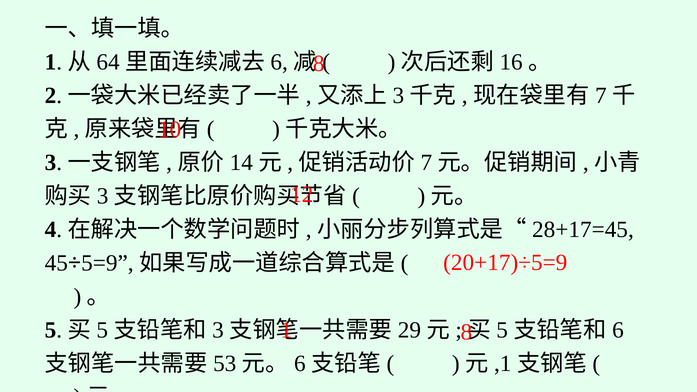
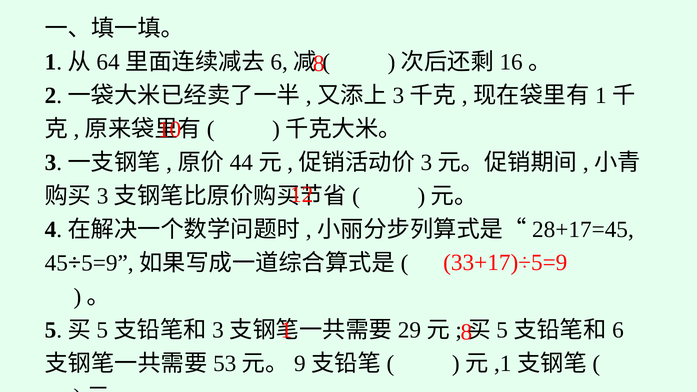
7 at (601, 96): 7 -> 1
14: 14 -> 44
7 at (426, 163): 7 -> 3
20+17)÷5=9: 20+17)÷5=9 -> 33+17)÷5=9
6 at (300, 363): 6 -> 9
